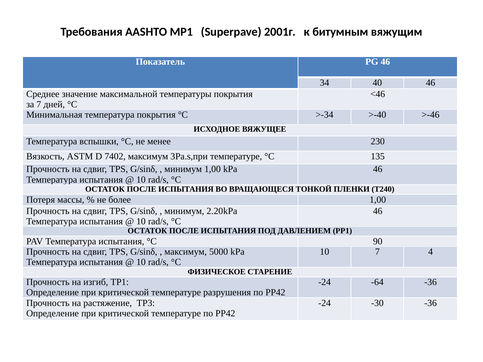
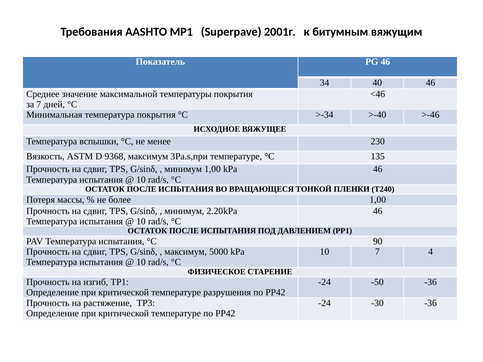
7402: 7402 -> 9368
-64: -64 -> -50
